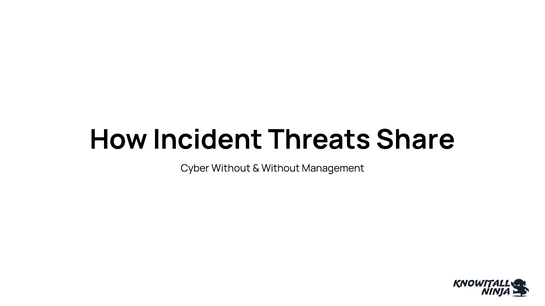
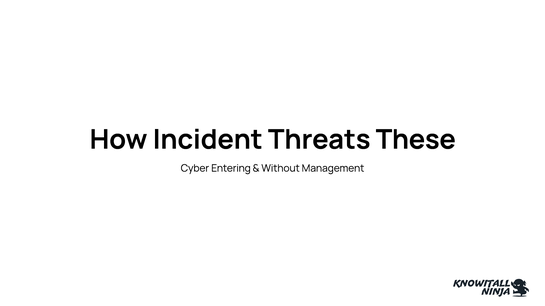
Share: Share -> These
Cyber Without: Without -> Entering
